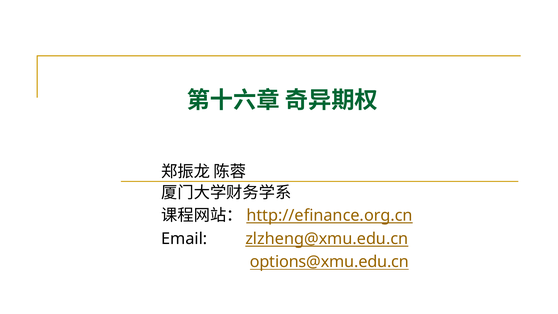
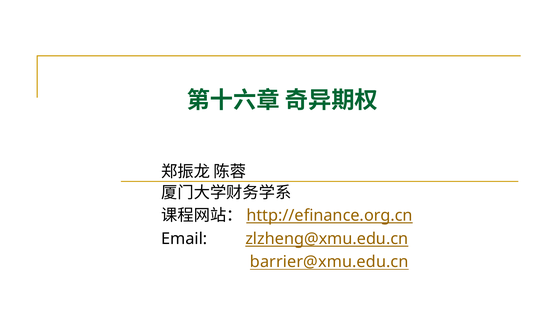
options@xmu.edu.cn: options@xmu.edu.cn -> barrier@xmu.edu.cn
